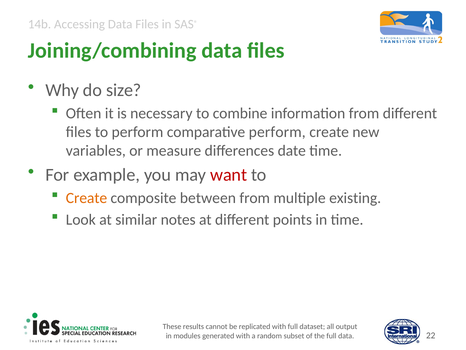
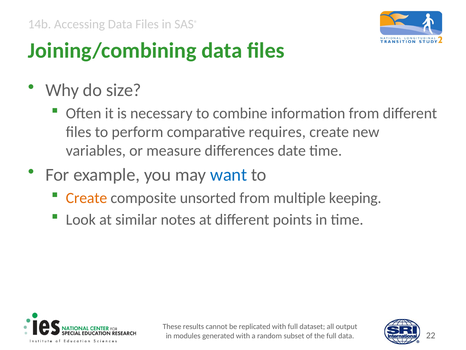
comparative perform: perform -> requires
want colour: red -> blue
between: between -> unsorted
existing: existing -> keeping
